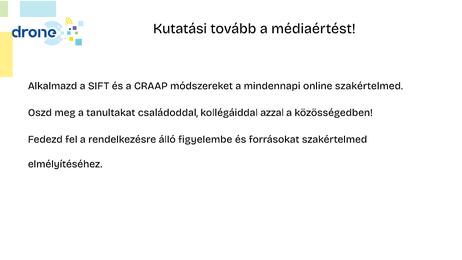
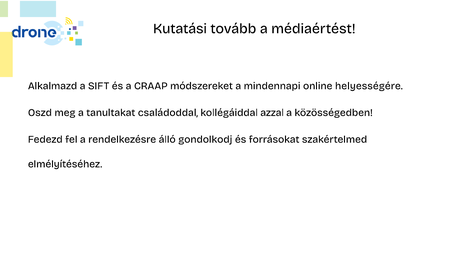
online szakértelmed: szakértelmed -> helyességére
figyelembe: figyelembe -> gondolkodj
